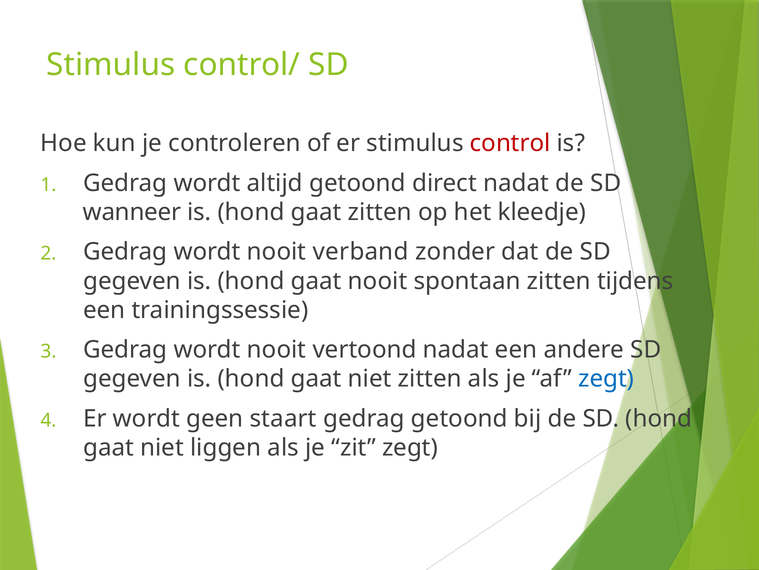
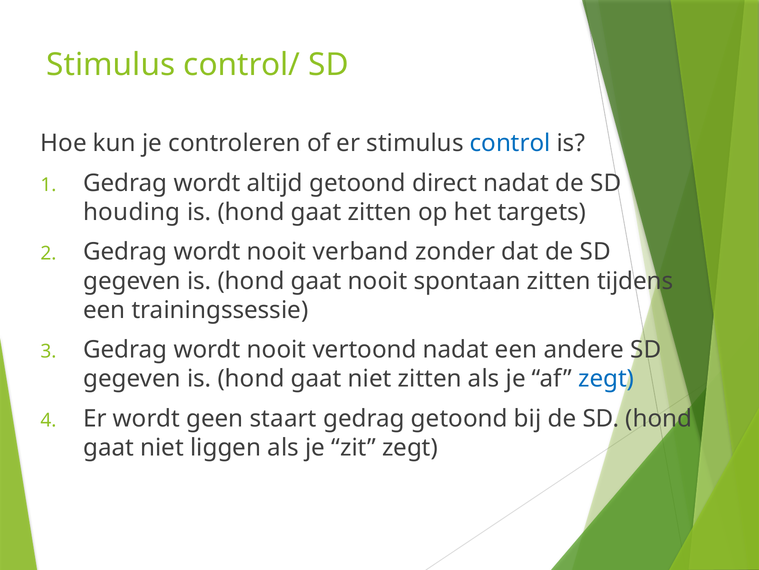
control colour: red -> blue
wanneer: wanneer -> houding
kleedje: kleedje -> targets
